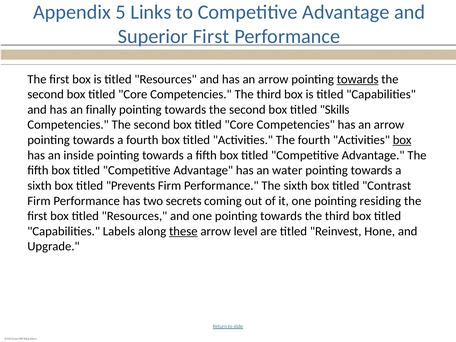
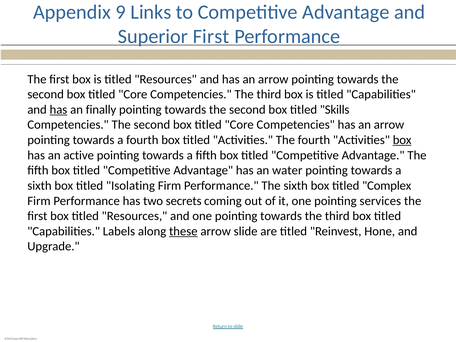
5: 5 -> 9
towards at (358, 79) underline: present -> none
has at (58, 110) underline: none -> present
inside: inside -> active
Prevents: Prevents -> Isolating
Contrast: Contrast -> Complex
residing: residing -> services
arrow level: level -> slide
